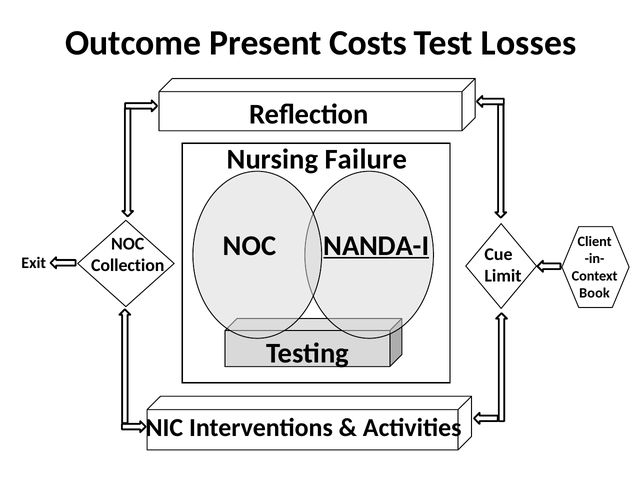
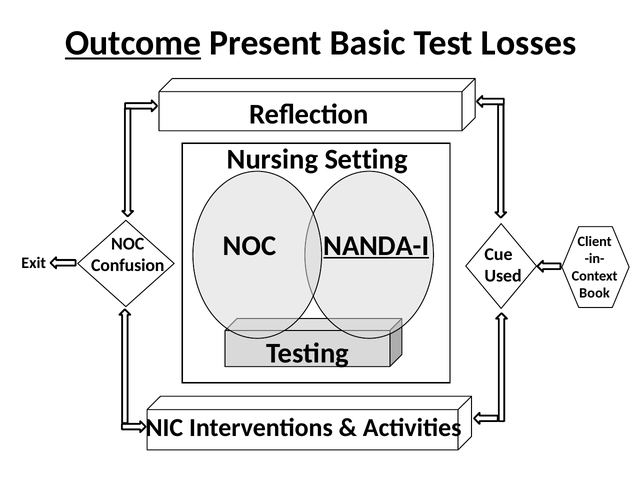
Outcome underline: none -> present
Costs: Costs -> Basic
Failure: Failure -> Setting
Collection: Collection -> Confusion
Limit: Limit -> Used
